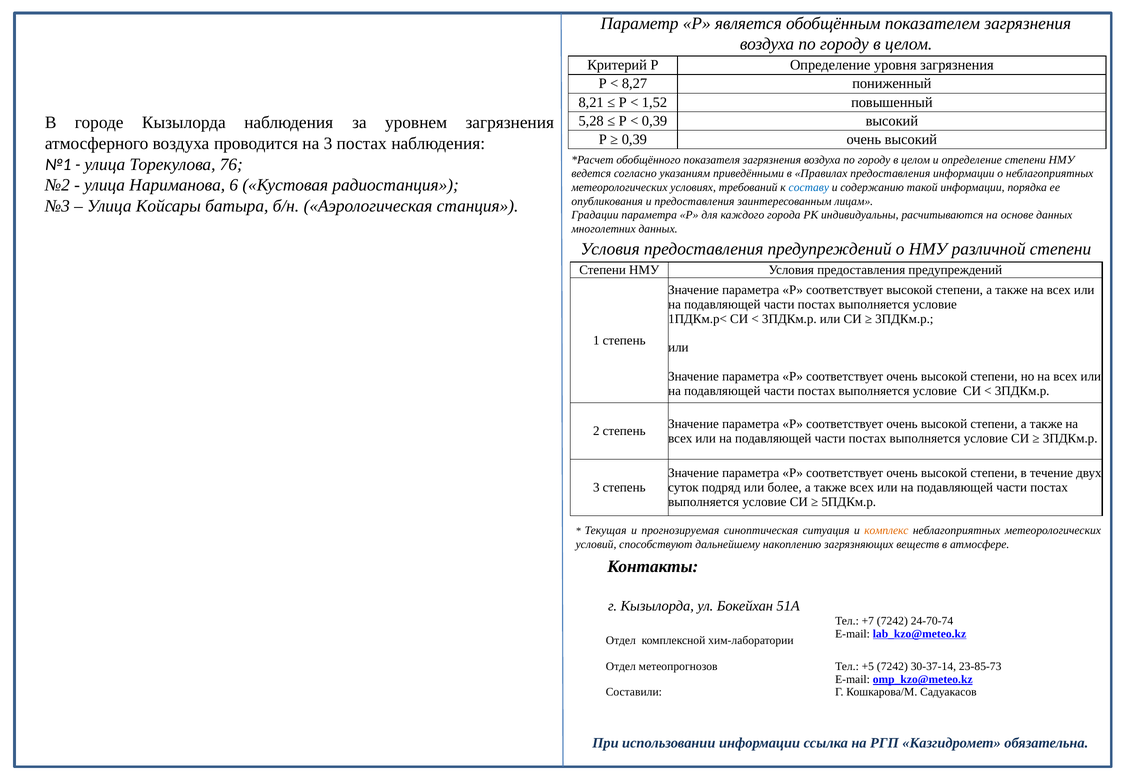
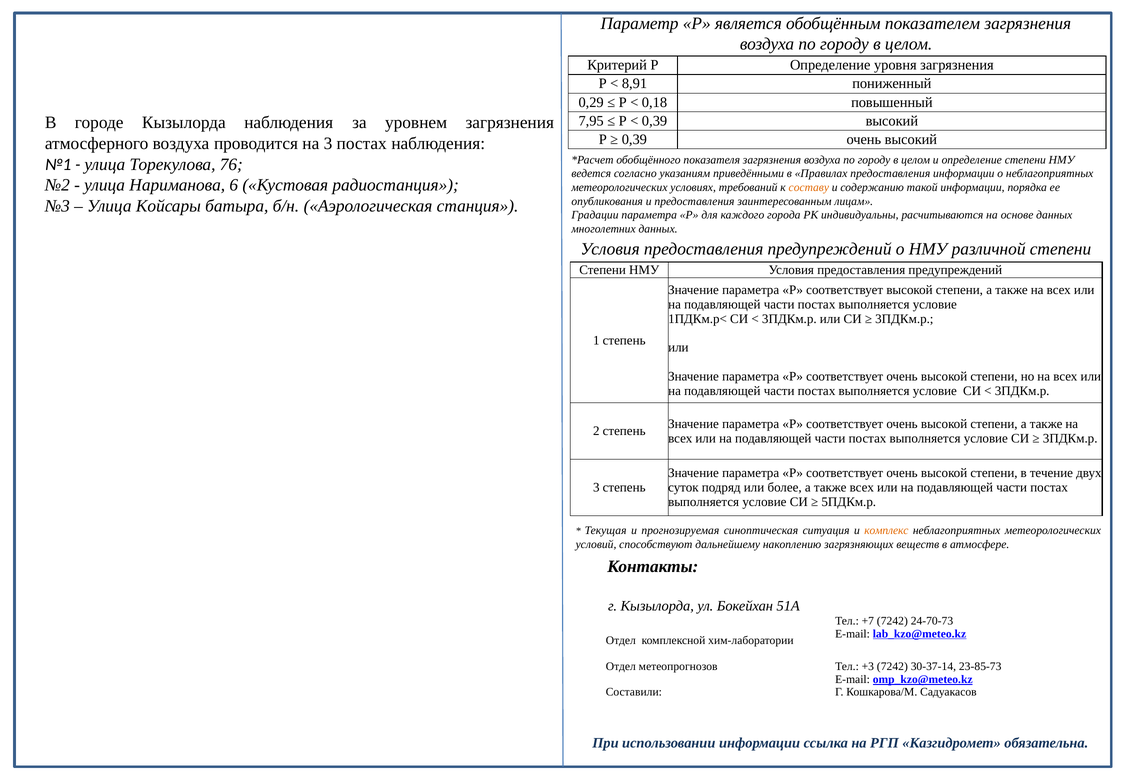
8,27: 8,27 -> 8,91
8,21: 8,21 -> 0,29
1,52: 1,52 -> 0,18
5,28: 5,28 -> 7,95
составу colour: blue -> orange
24-70-74: 24-70-74 -> 24-70-73
+5: +5 -> +3
